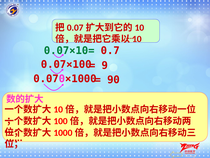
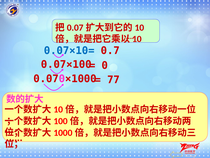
0.07×10= colour: green -> blue
9: 9 -> 0
90: 90 -> 77
